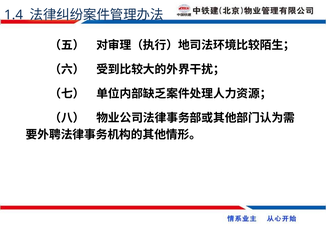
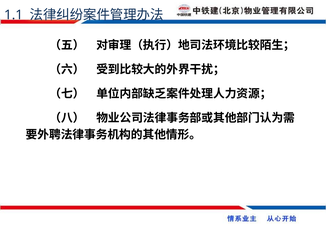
1.4: 1.4 -> 1.1
